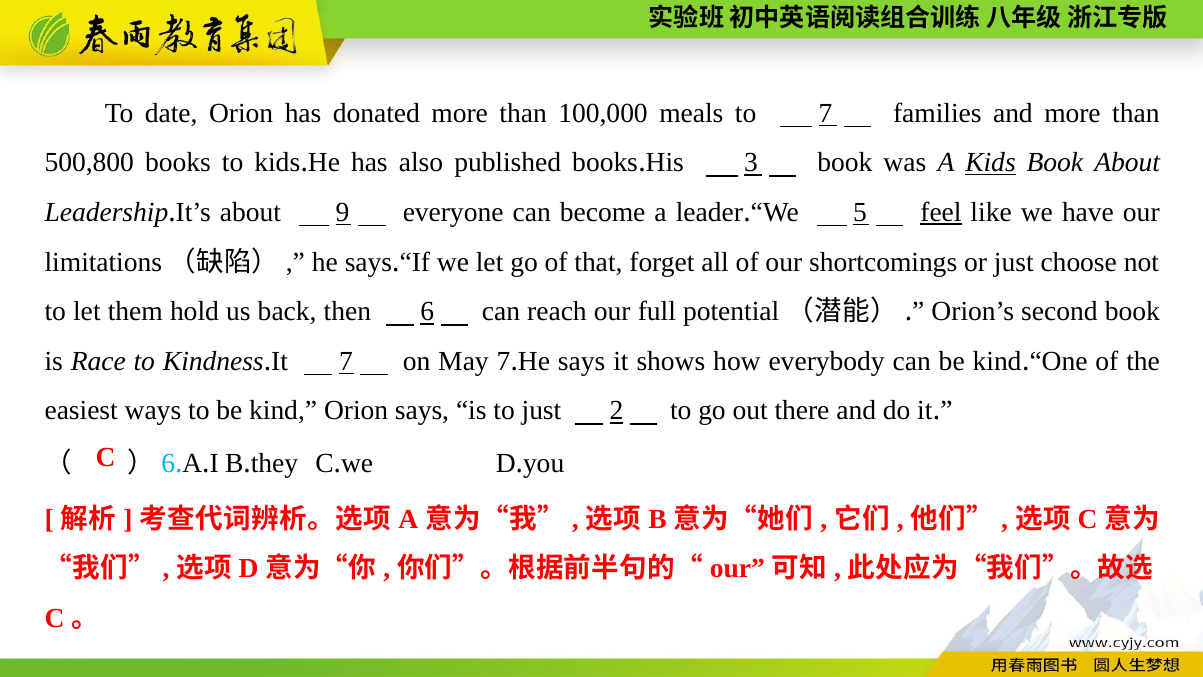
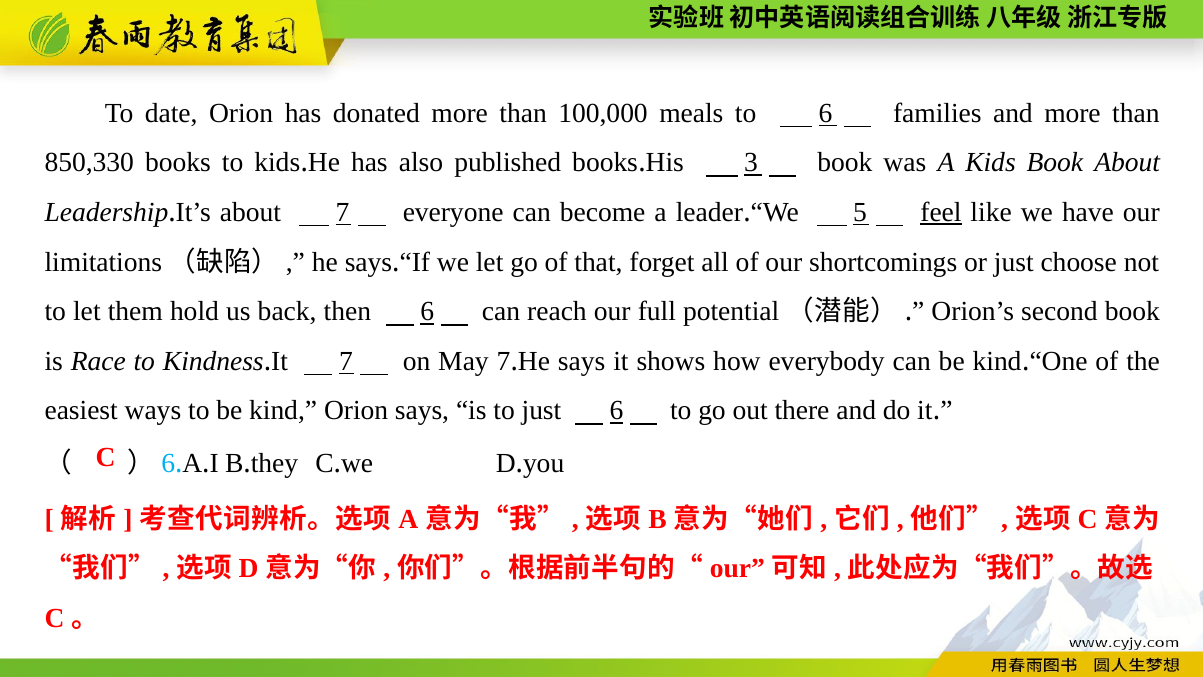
to 7: 7 -> 6
500,800: 500,800 -> 850,330
Kids at (991, 163) underline: present -> none
about 9: 9 -> 7
just 2: 2 -> 6
